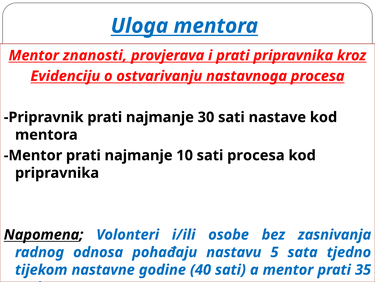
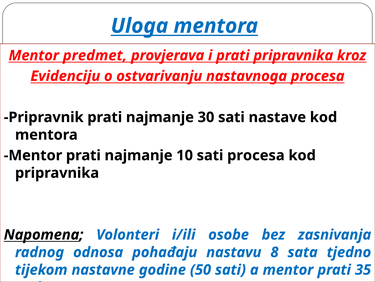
znanosti: znanosti -> predmet
5: 5 -> 8
40: 40 -> 50
